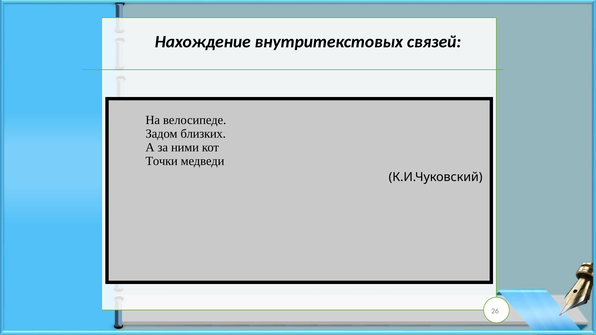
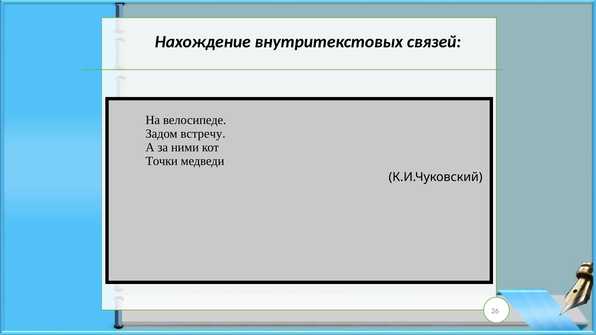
близких: близких -> встречу
